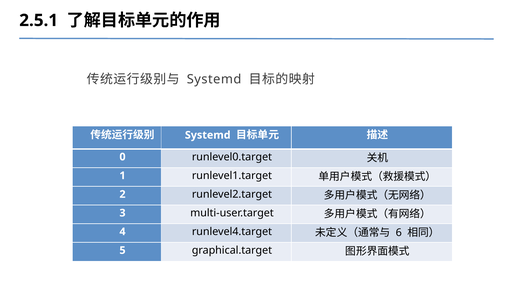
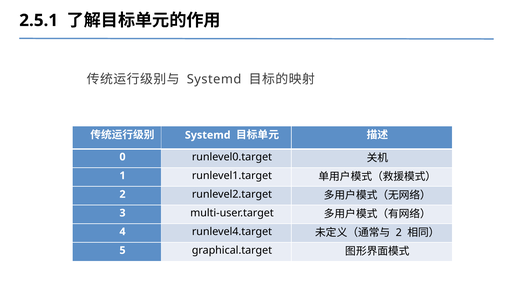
6 at (399, 233): 6 -> 2
